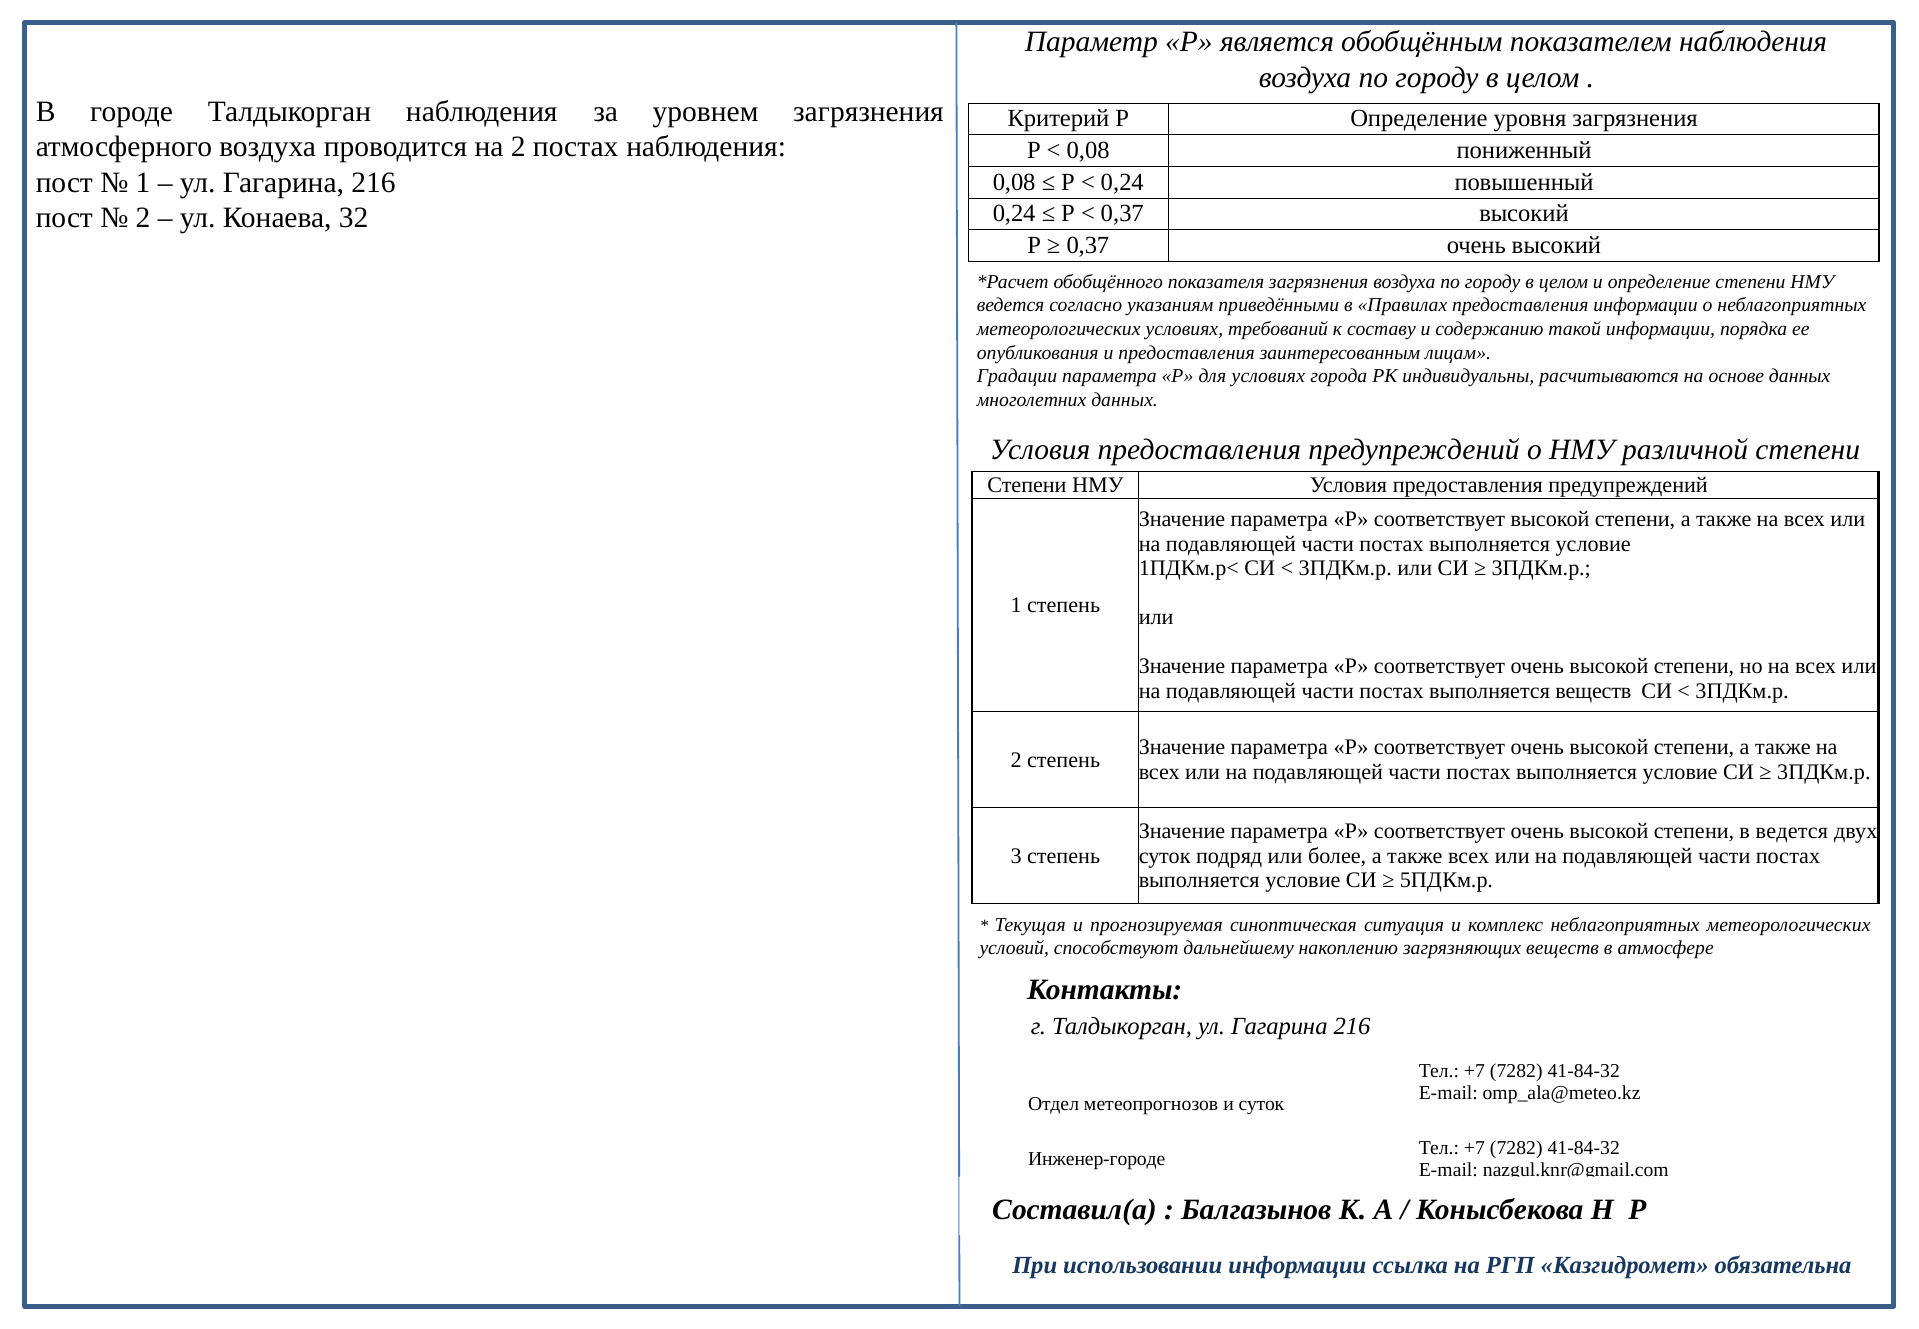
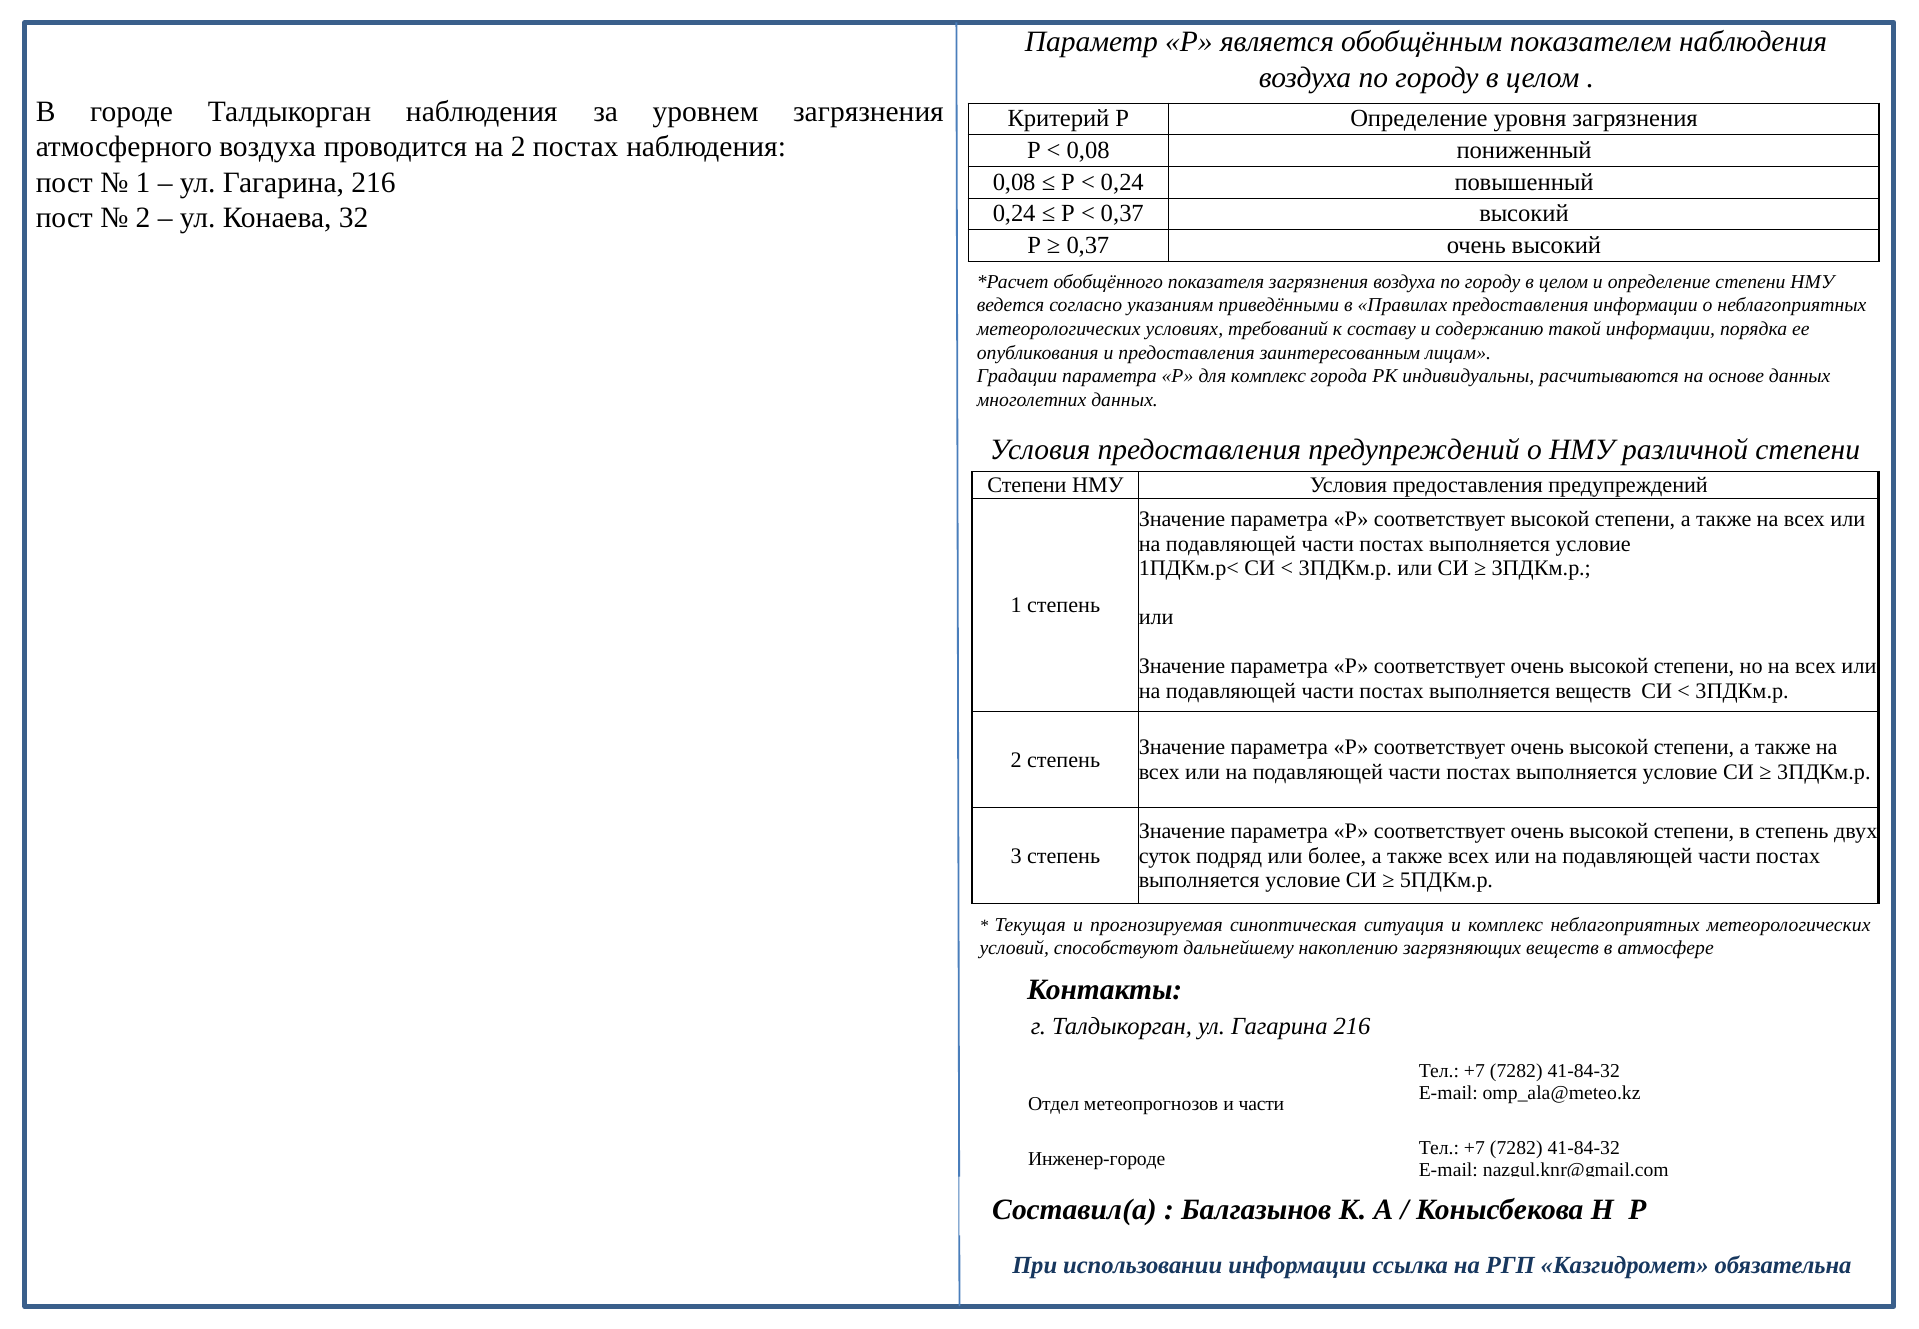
для условиях: условиях -> комплекс
в ведется: ведется -> степень
и суток: суток -> части
